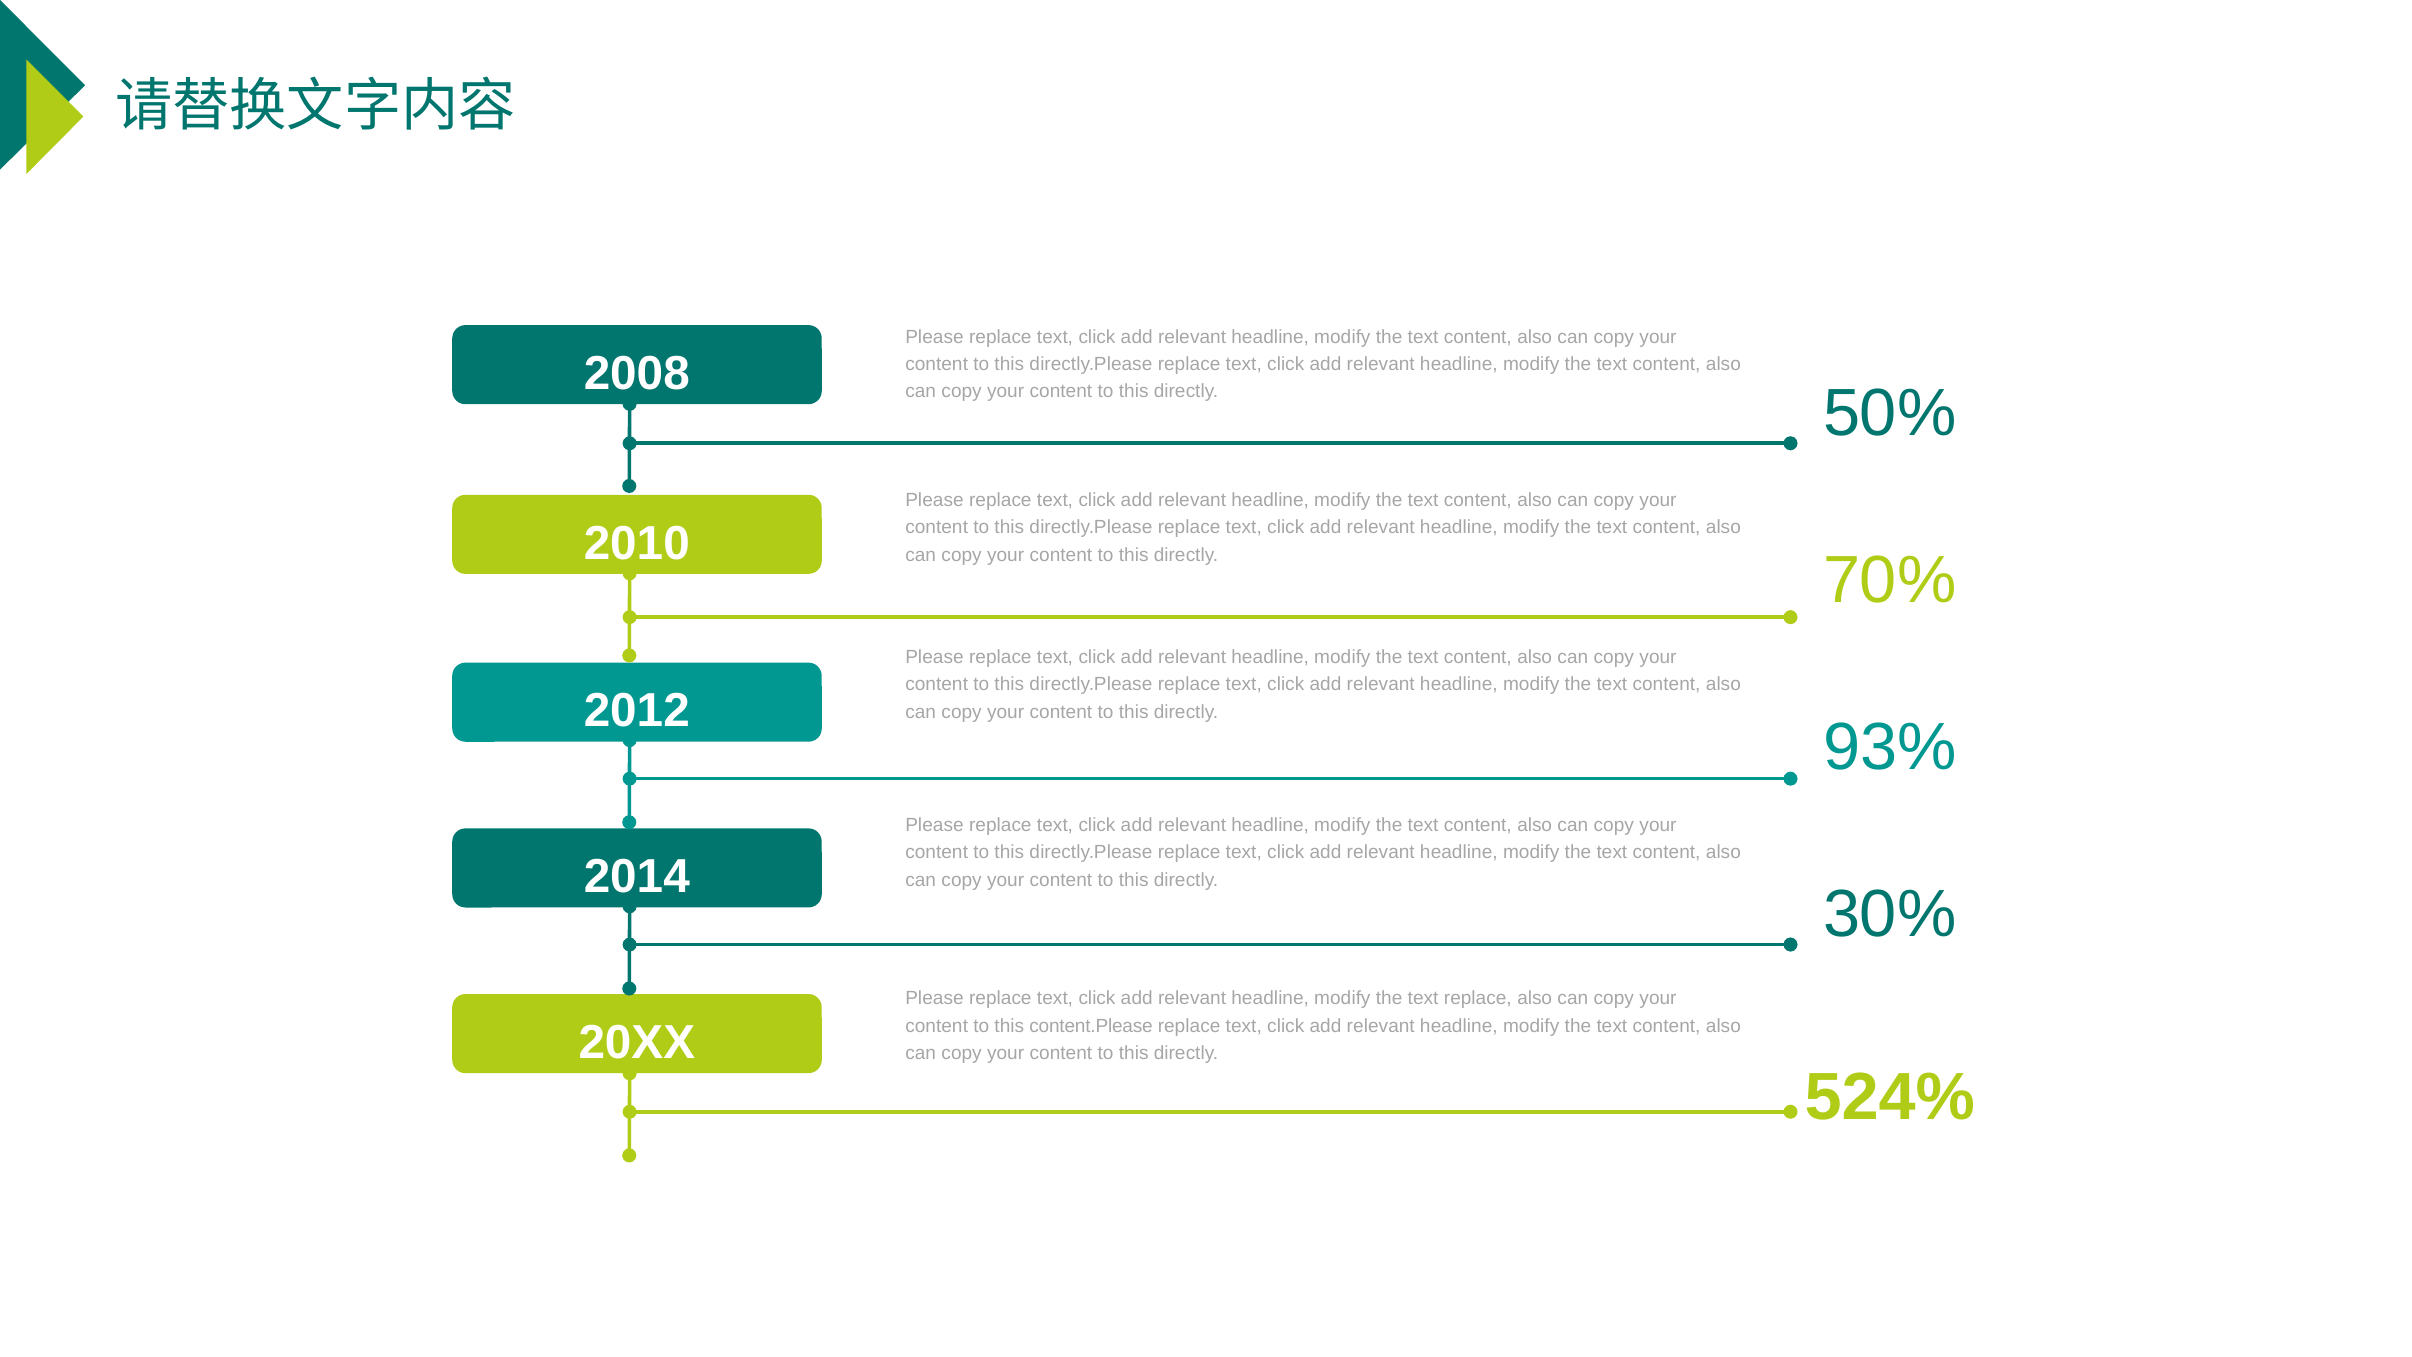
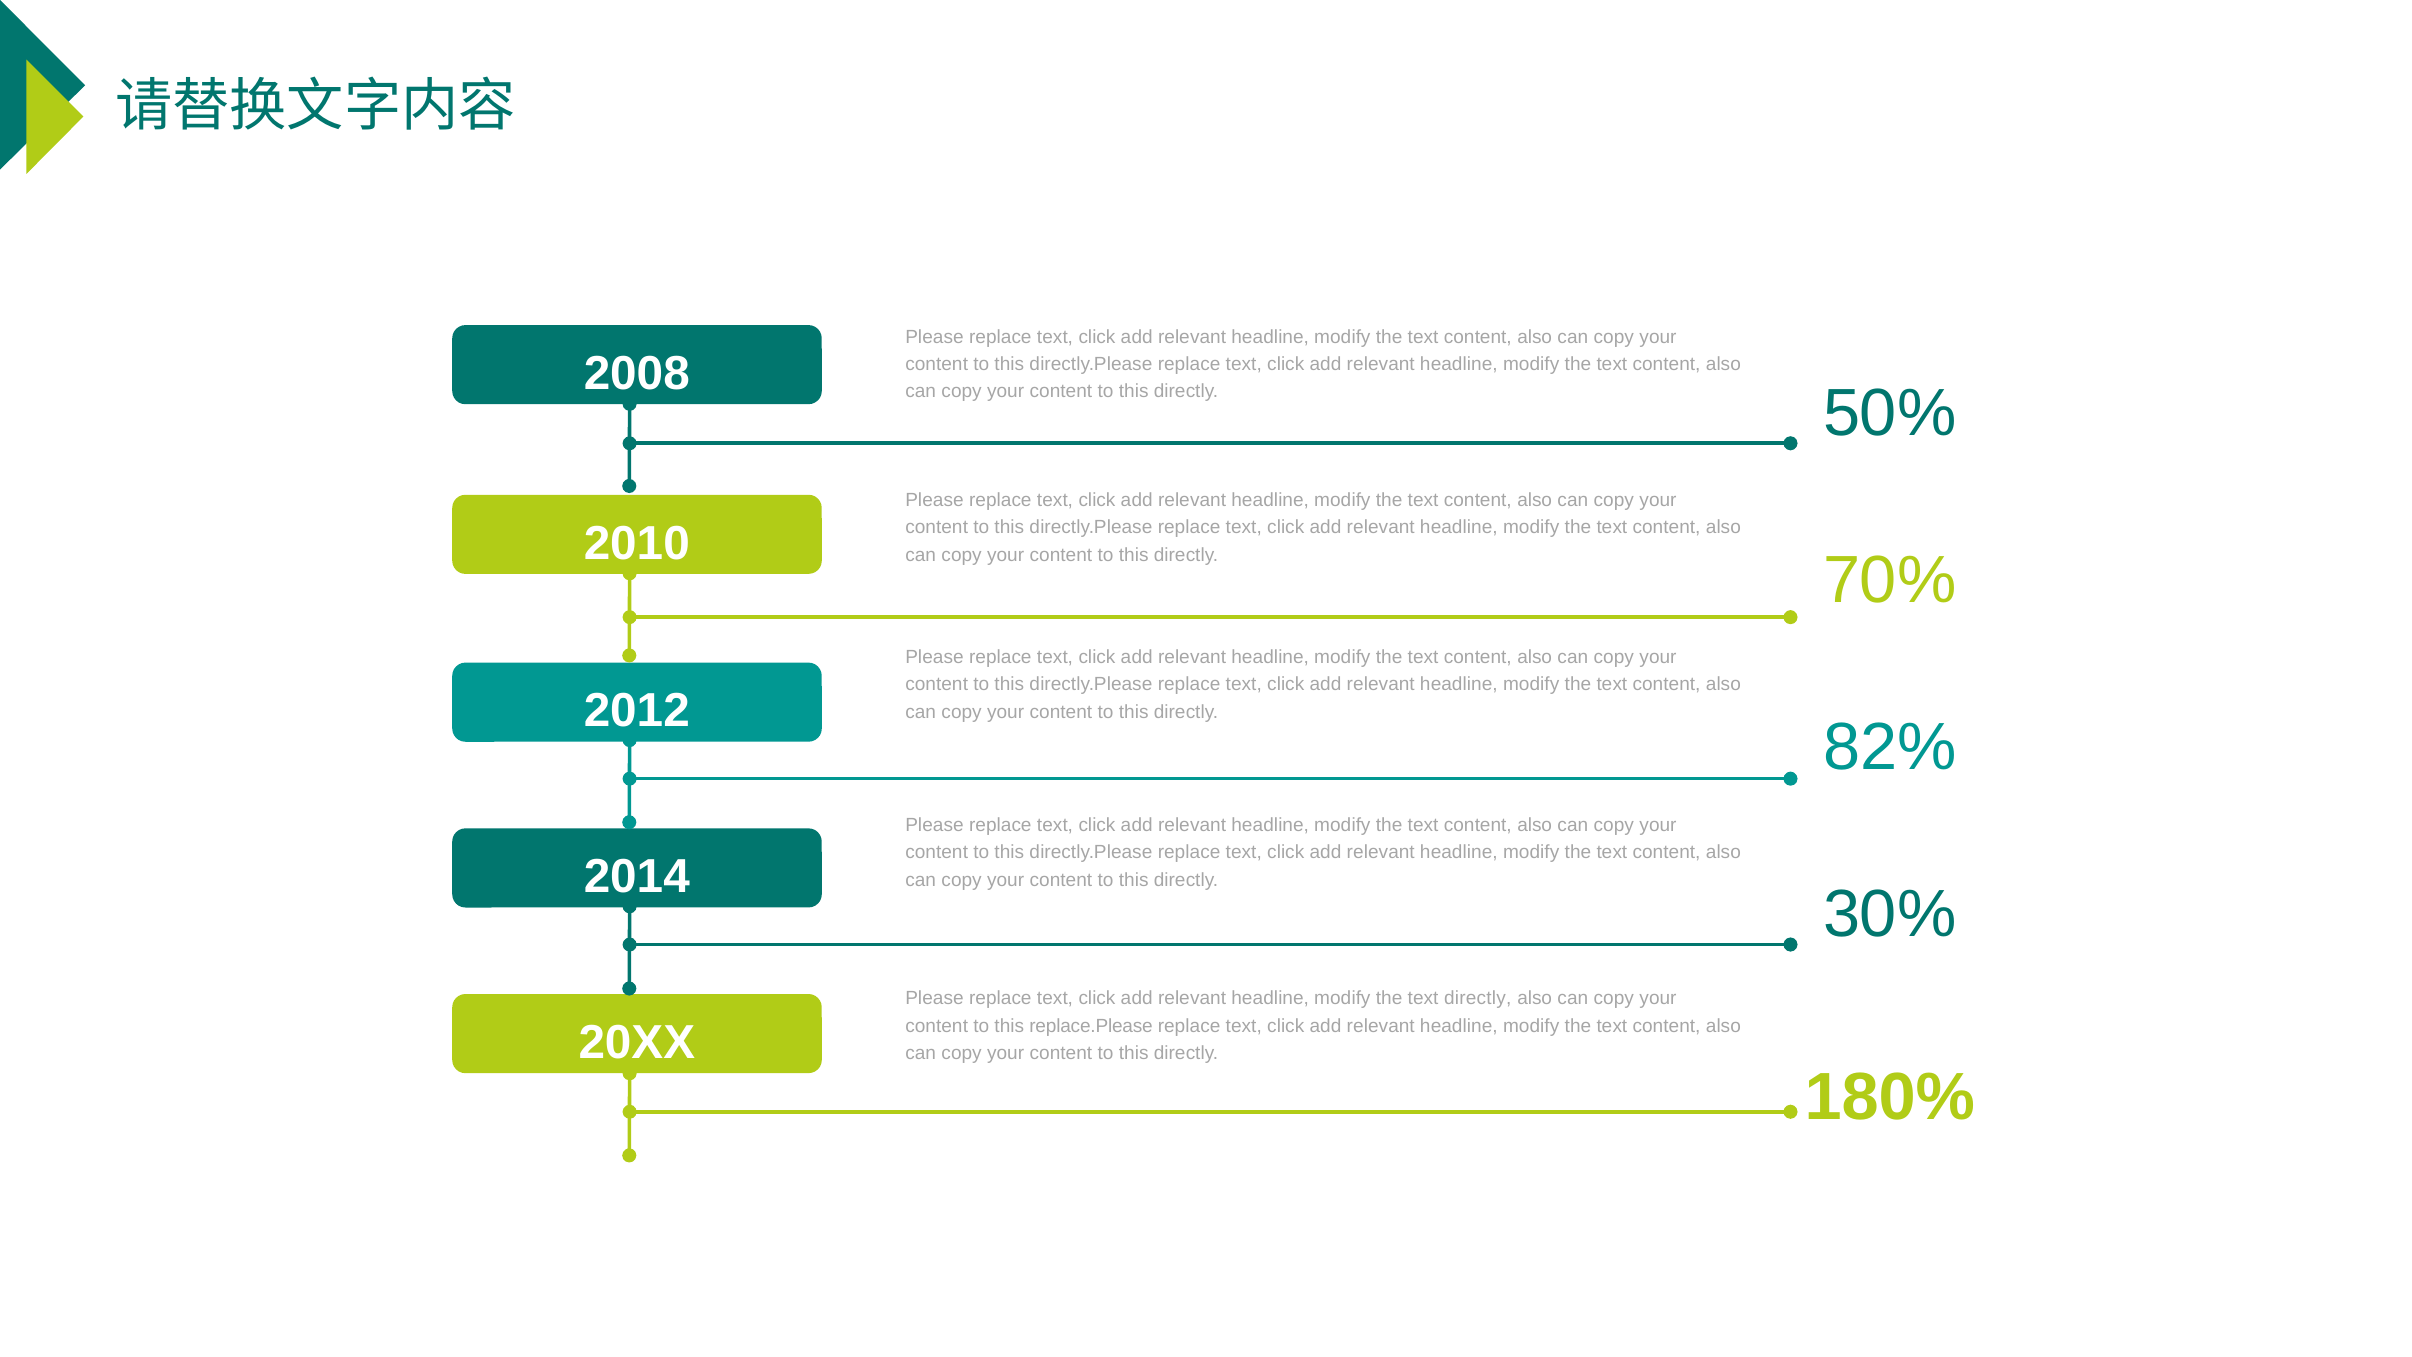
93%: 93% -> 82%
text replace: replace -> directly
content.Please: content.Please -> replace.Please
524%: 524% -> 180%
